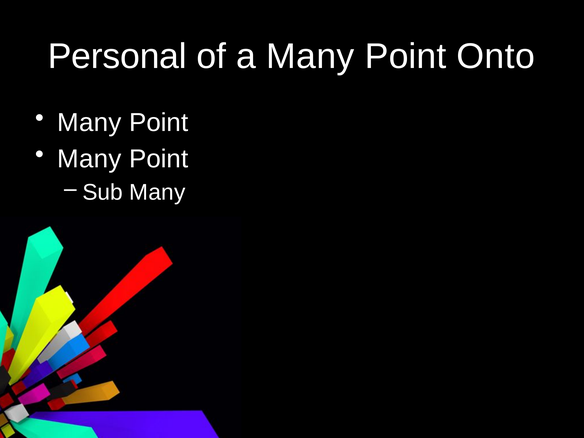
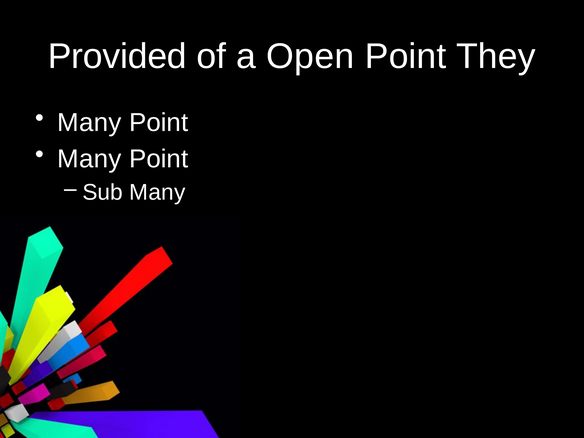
Personal: Personal -> Provided
a Many: Many -> Open
Onto: Onto -> They
